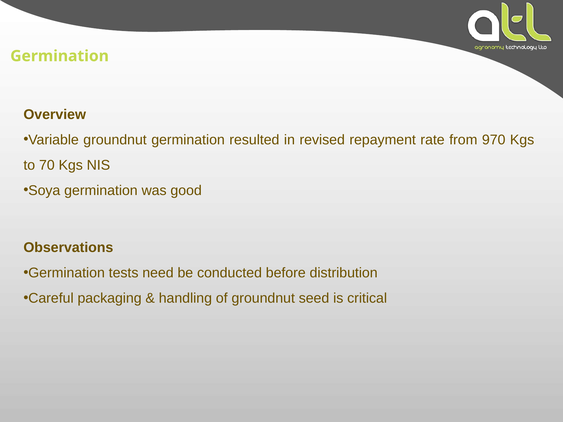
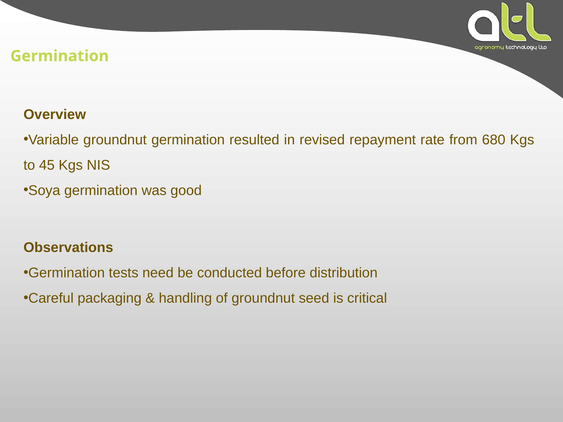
970: 970 -> 680
70: 70 -> 45
